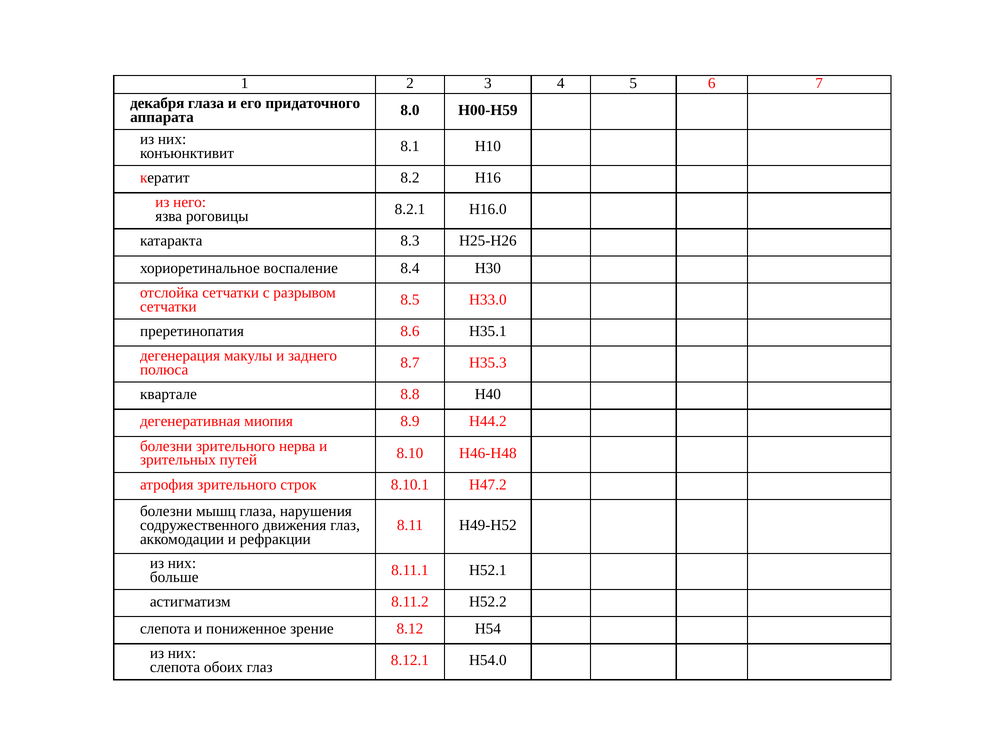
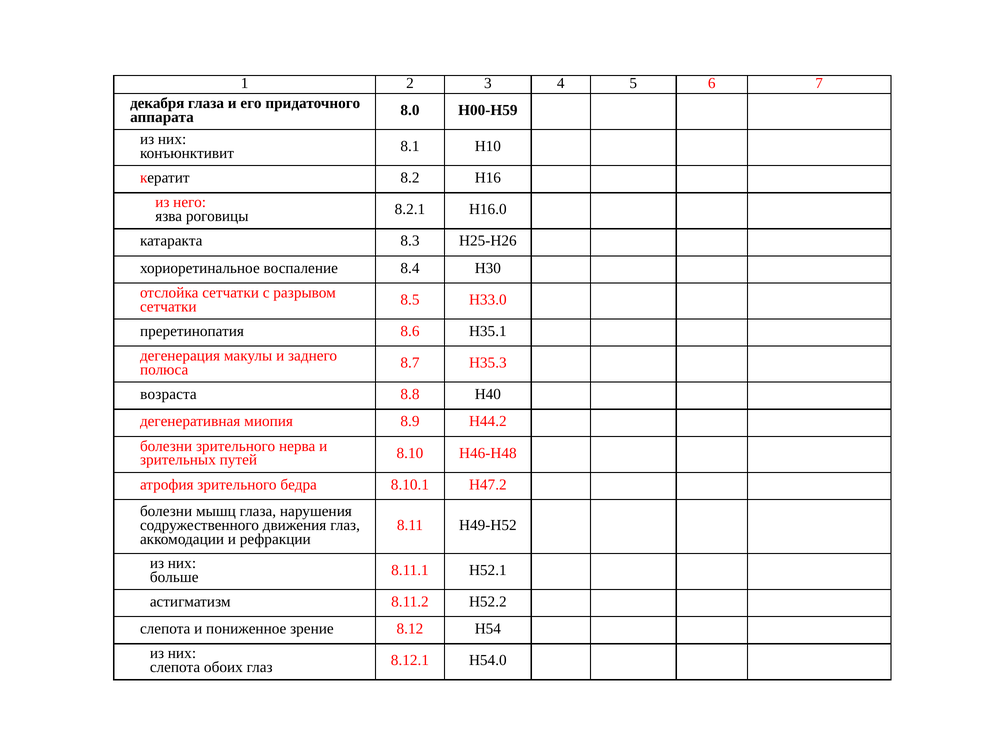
квартале: квартале -> возраста
строк: строк -> бедра
